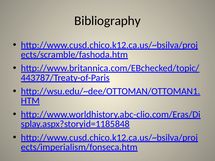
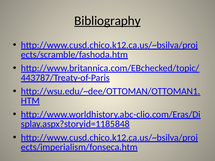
Bibliography underline: none -> present
